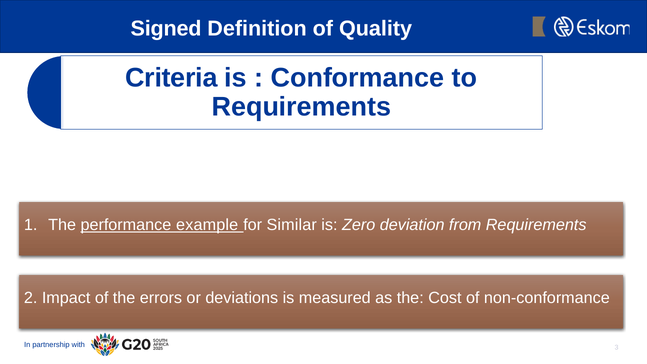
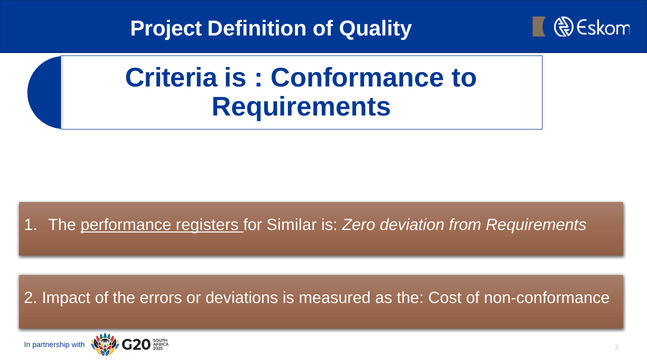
Signed: Signed -> Project
example: example -> registers
